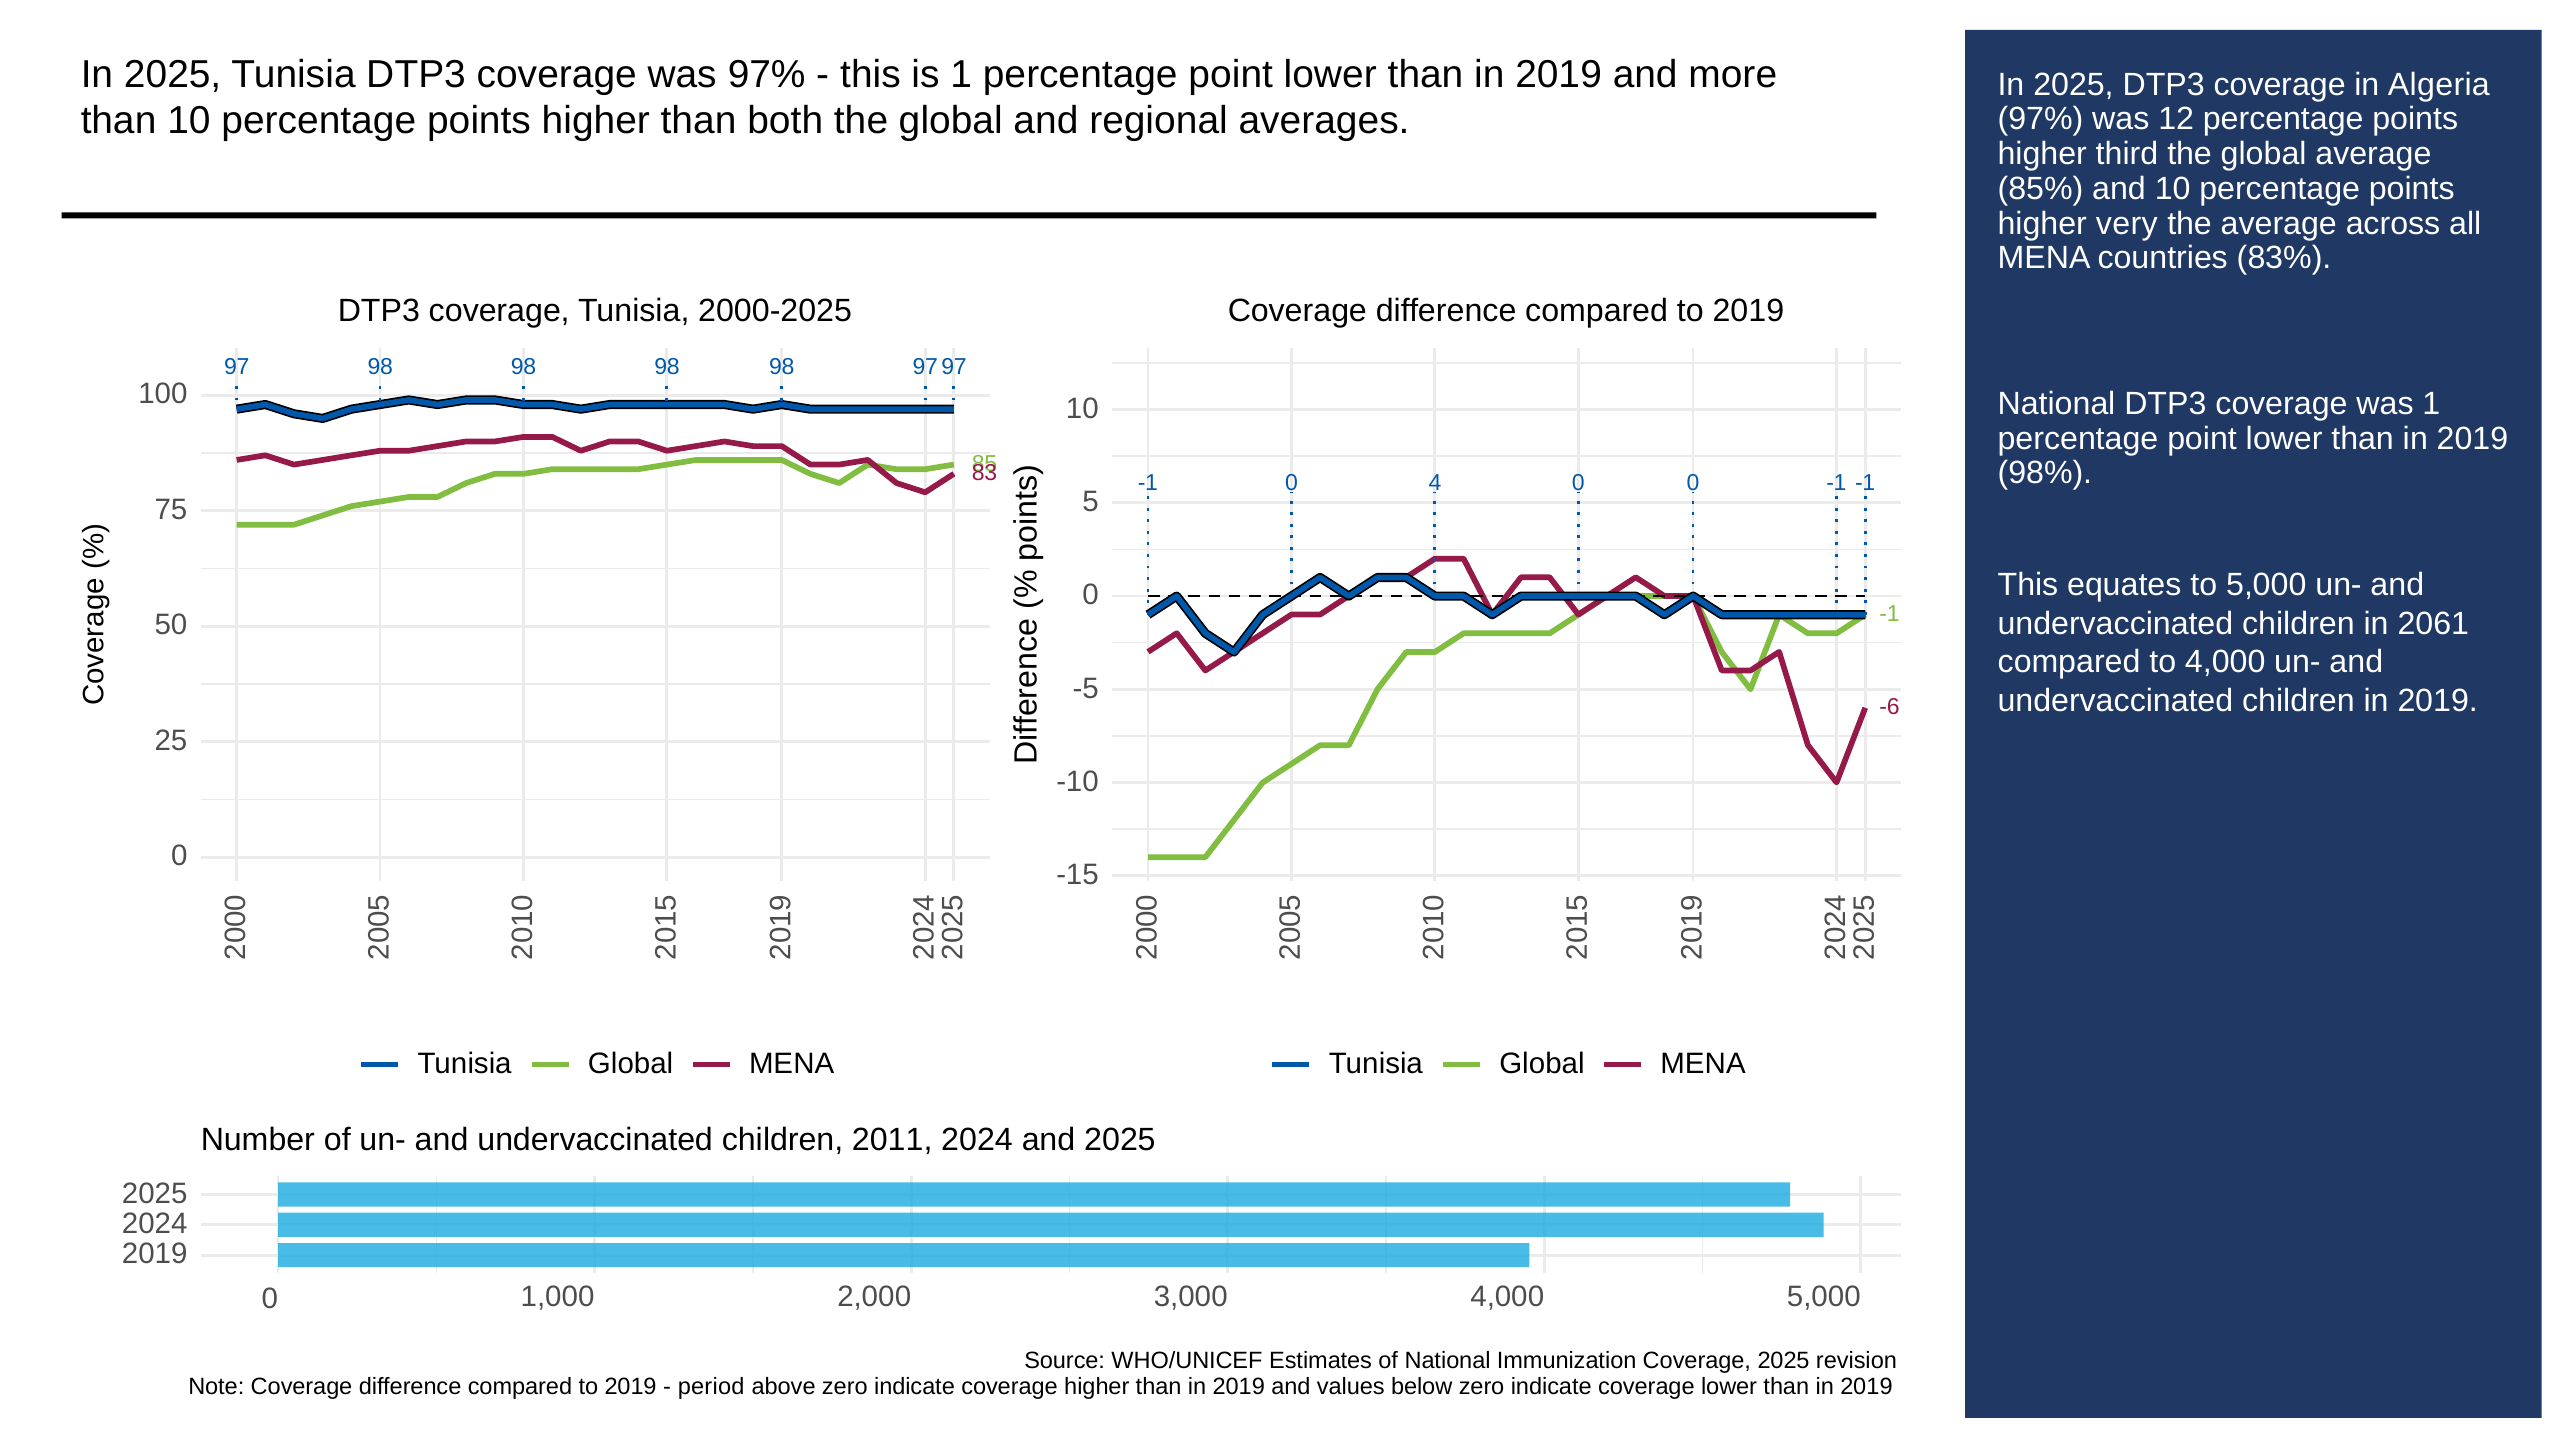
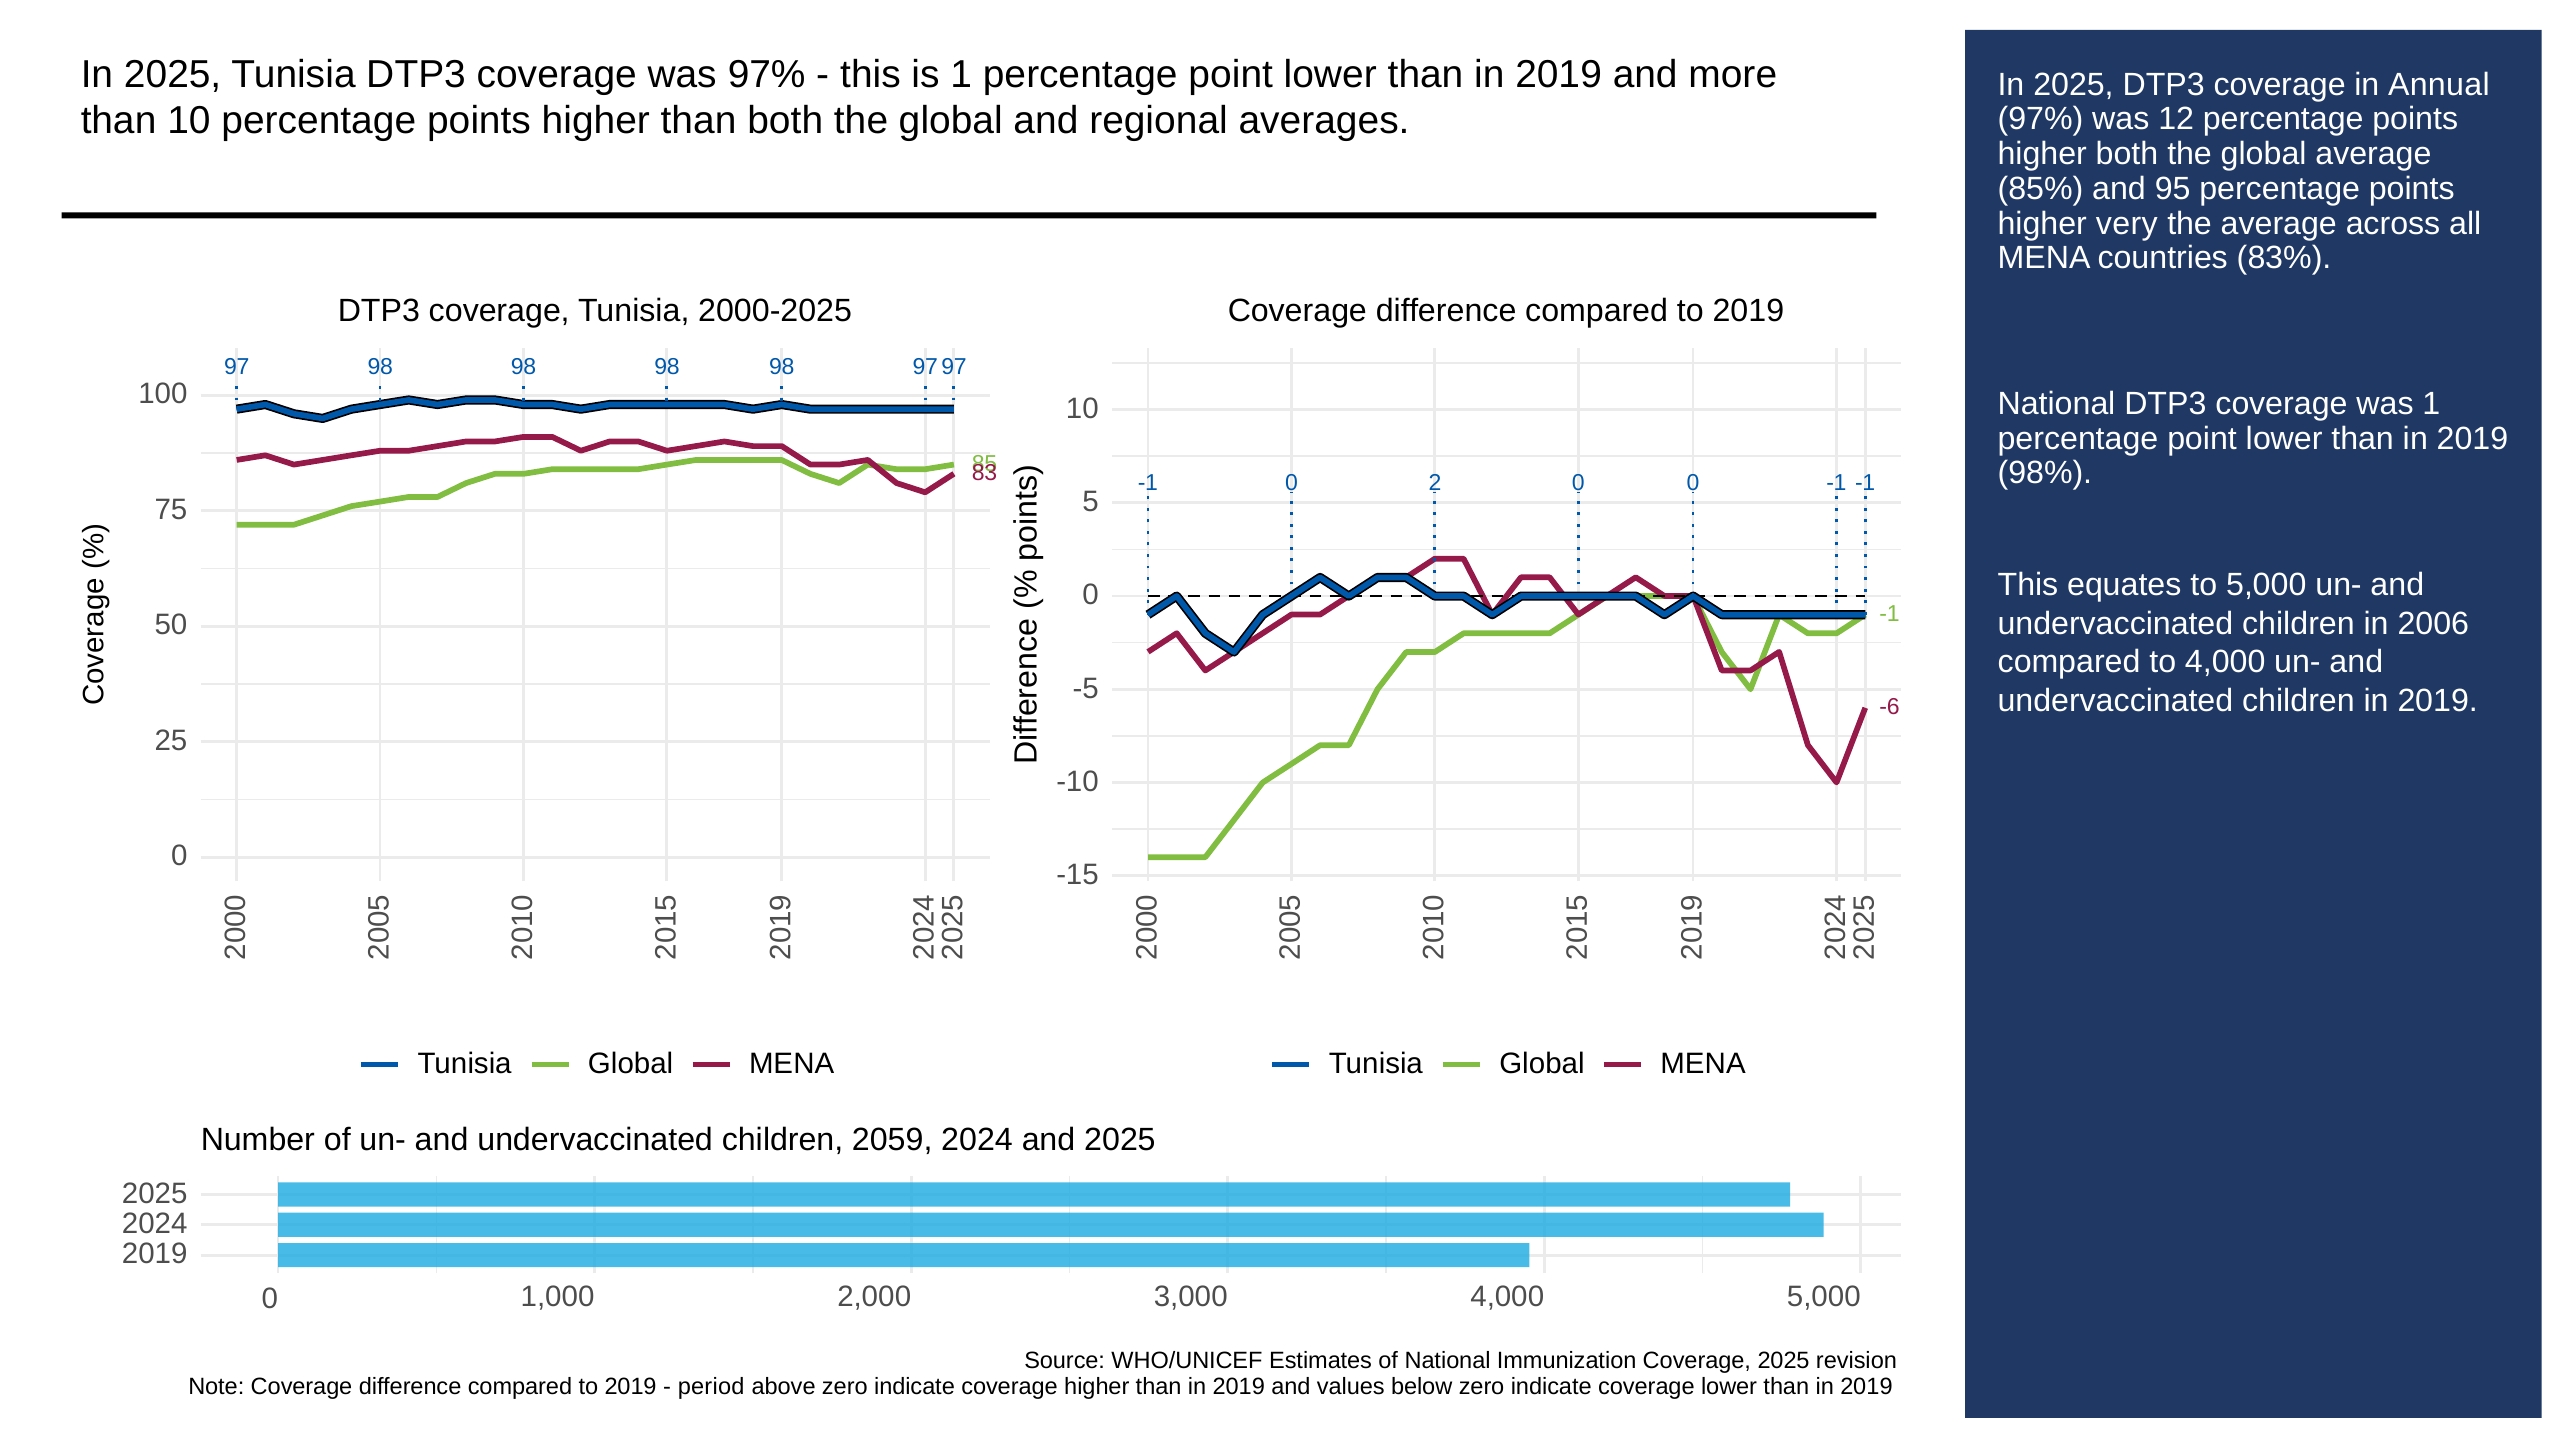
Algeria: Algeria -> Annual
higher third: third -> both
and 10: 10 -> 95
-1 0 4: 4 -> 2
2061: 2061 -> 2006
2011: 2011 -> 2059
